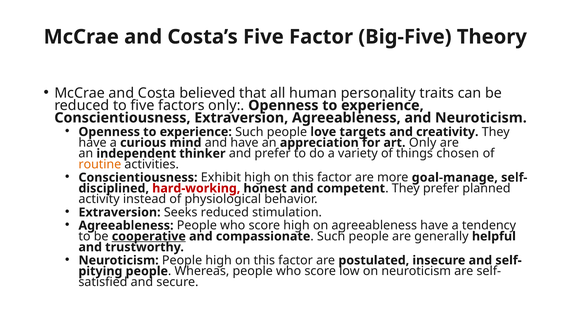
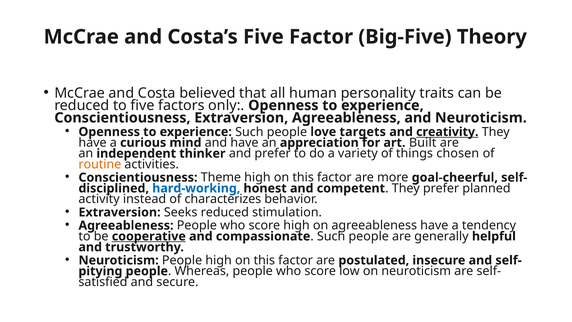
creativity underline: none -> present
art Only: Only -> Built
Exhibit: Exhibit -> Theme
goal-manage: goal-manage -> goal-cheerful
hard-working colour: red -> blue
physiological: physiological -> characterizes
